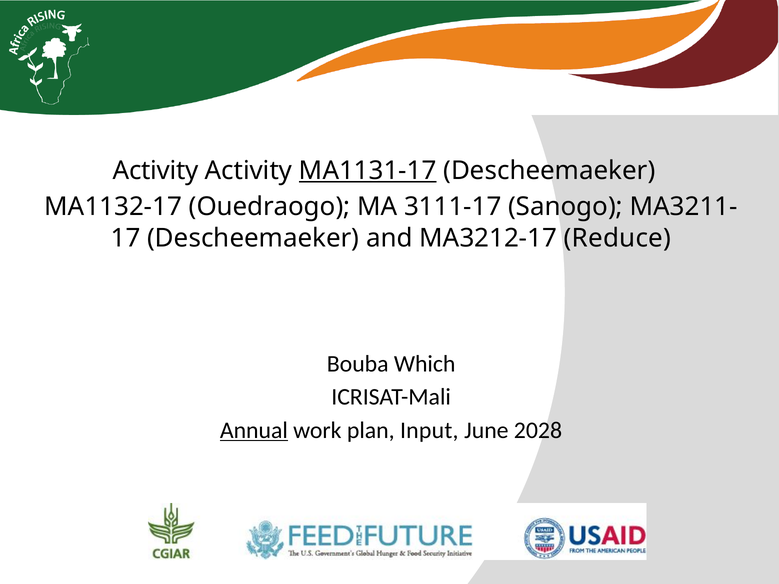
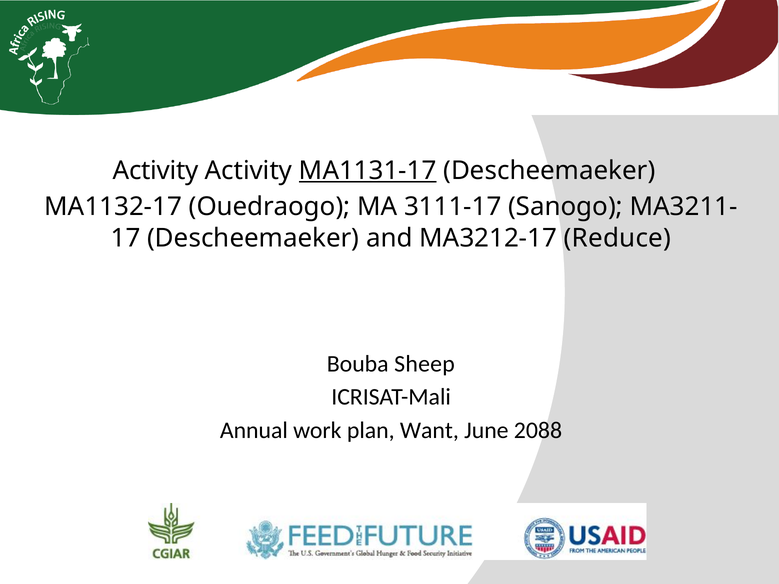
Which: Which -> Sheep
Annual underline: present -> none
Input: Input -> Want
2028: 2028 -> 2088
